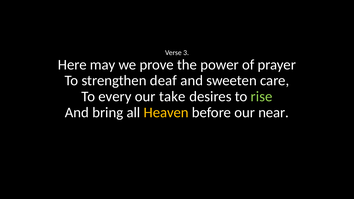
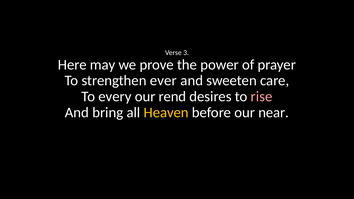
deaf: deaf -> ever
take: take -> rend
rise colour: light green -> pink
